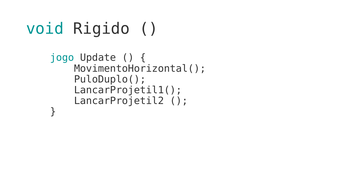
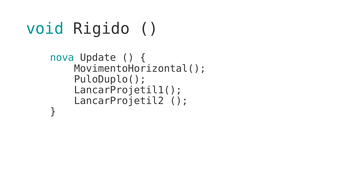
jogo: jogo -> nova
